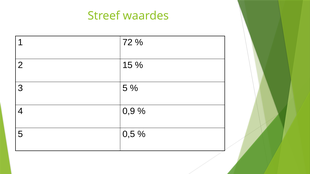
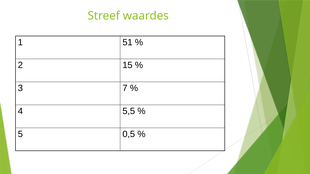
72: 72 -> 51
3 5: 5 -> 7
0,9: 0,9 -> 5,5
